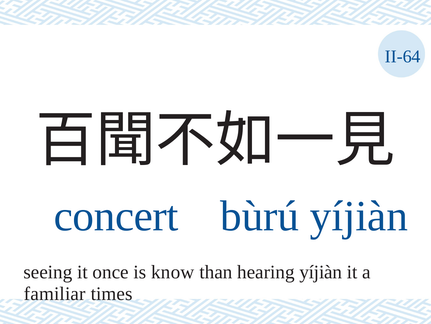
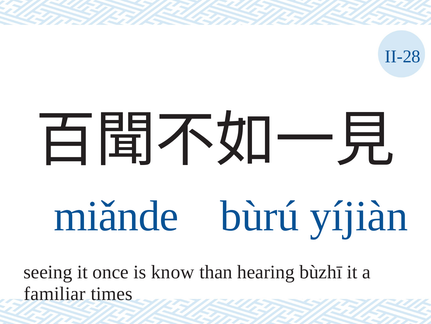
II-64: II-64 -> II-28
concert: concert -> miǎnde
hearing yíjiàn: yíjiàn -> bùzhī
